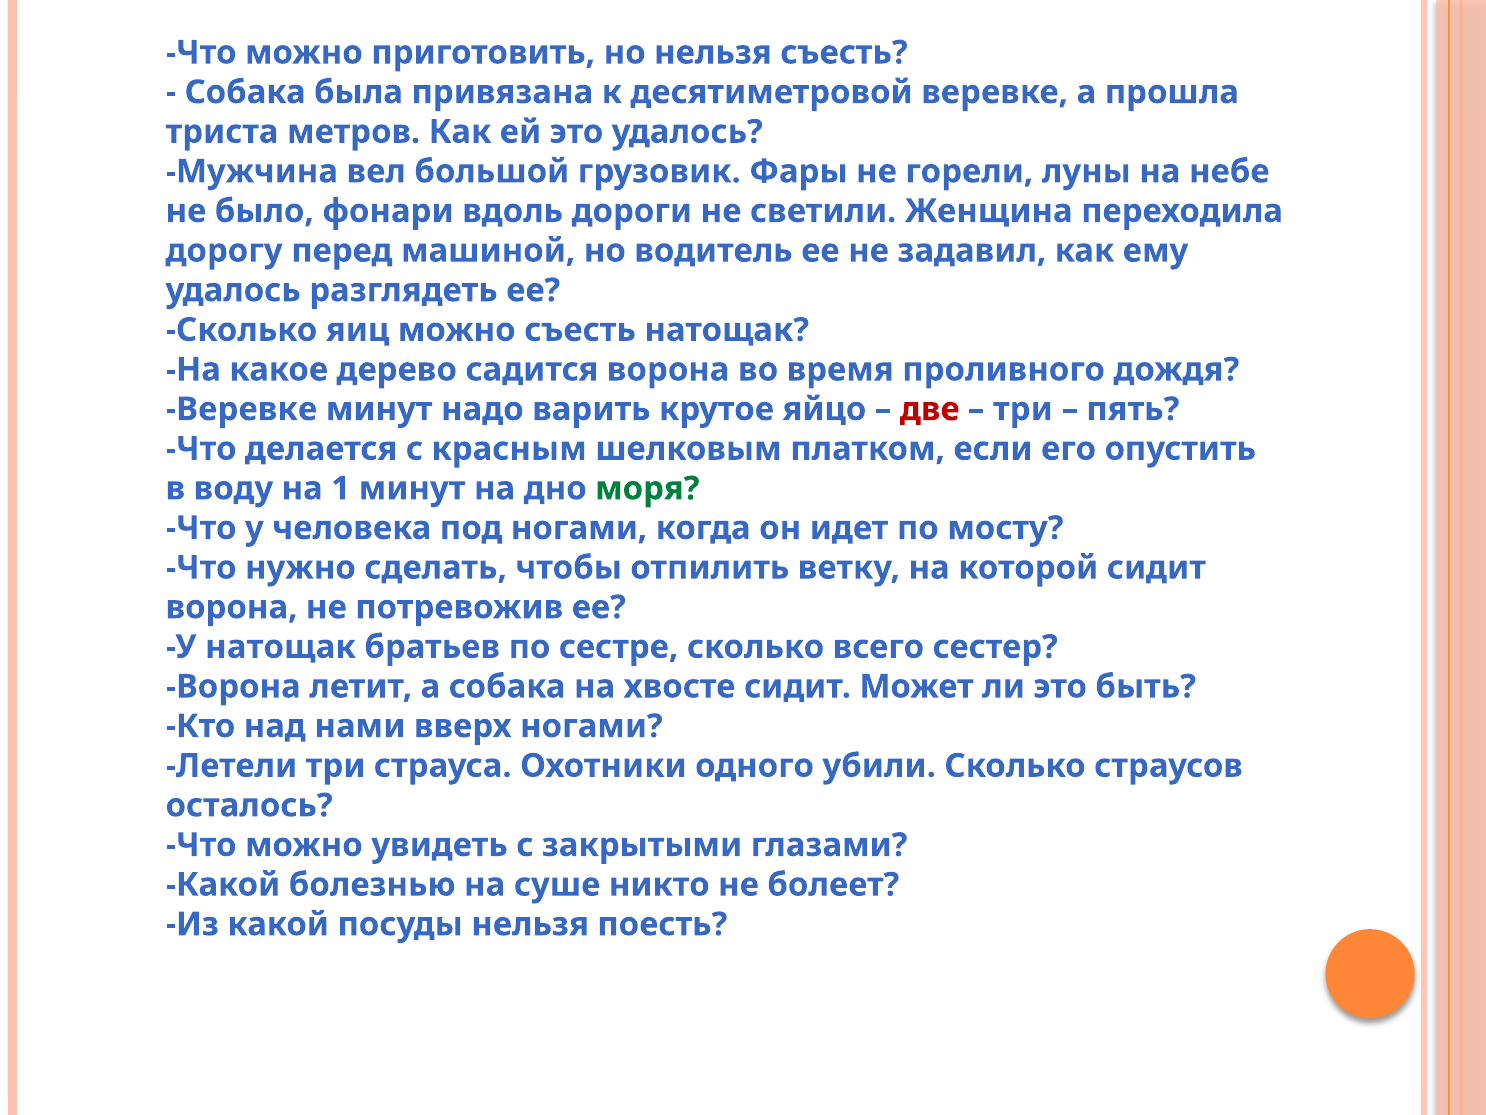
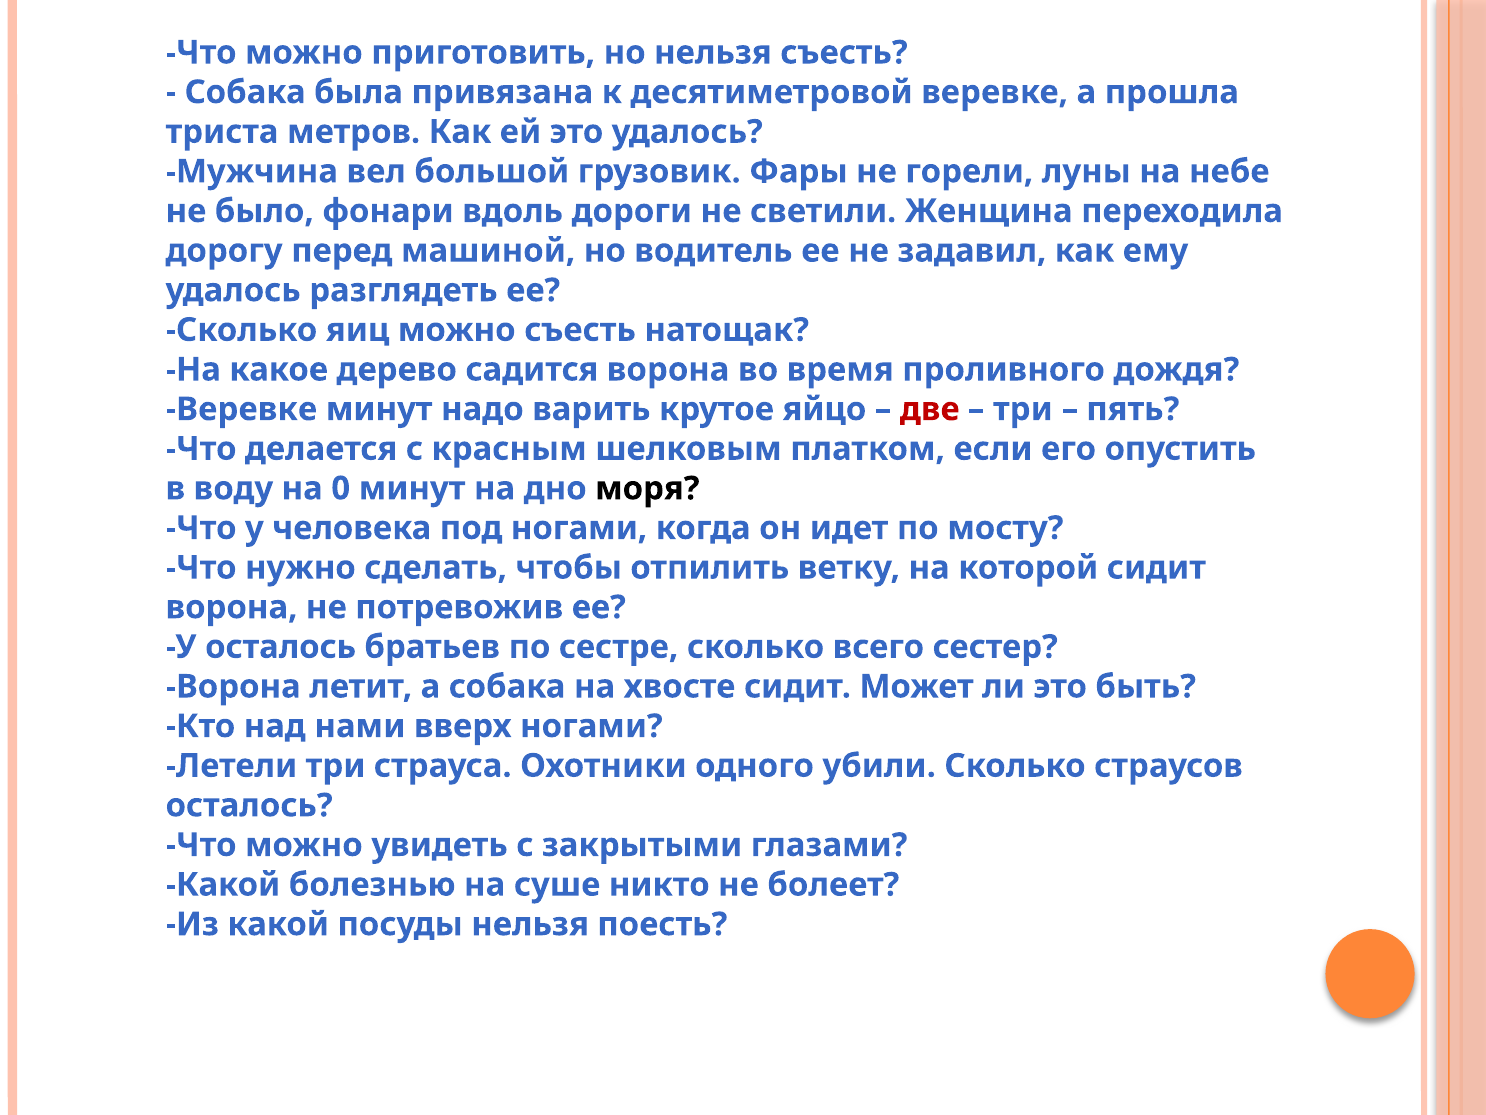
1: 1 -> 0
моря colour: green -> black
У натощак: натощак -> осталось
